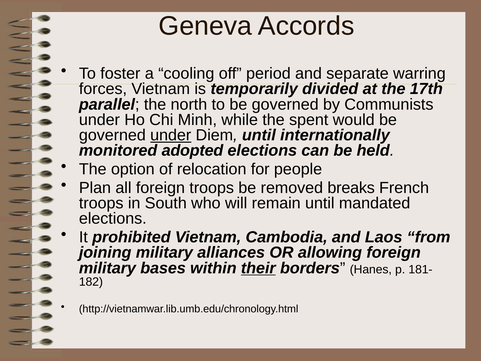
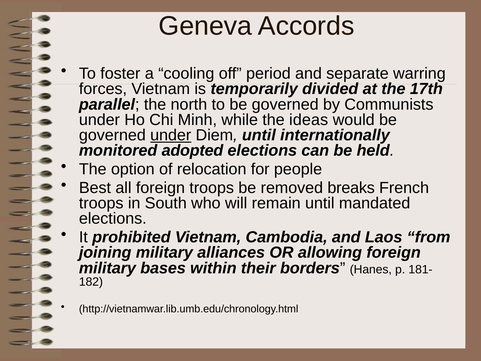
spent: spent -> ideas
Plan: Plan -> Best
their underline: present -> none
